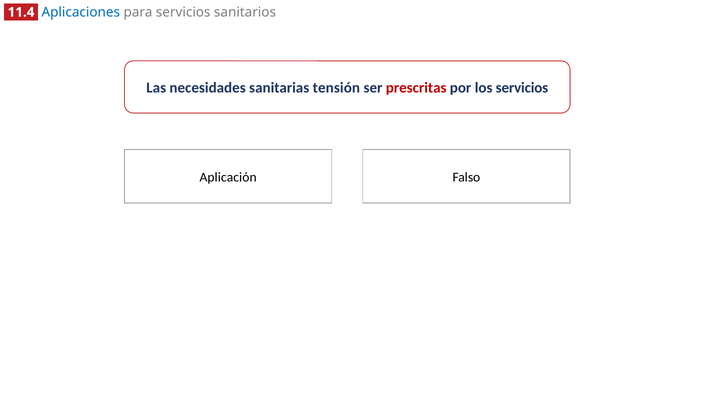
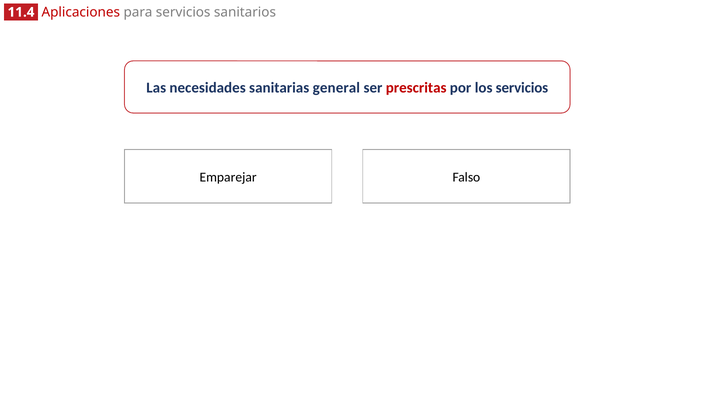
Aplicaciones colour: blue -> red
tensión: tensión -> general
Aplicación: Aplicación -> Emparejar
